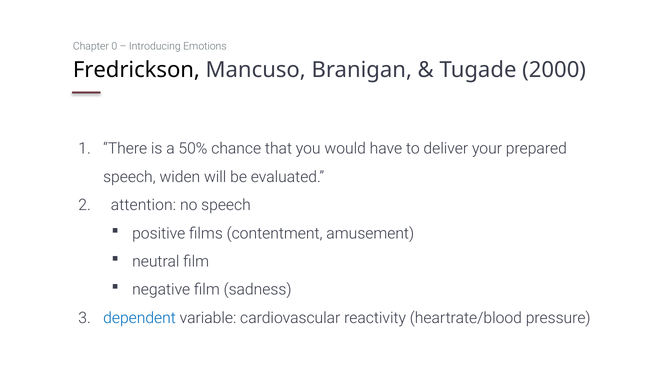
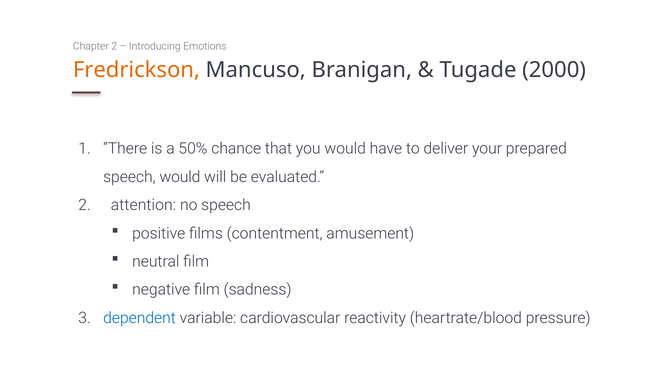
Chapter 0: 0 -> 2
Fredrickson colour: black -> orange
speech widen: widen -> would
